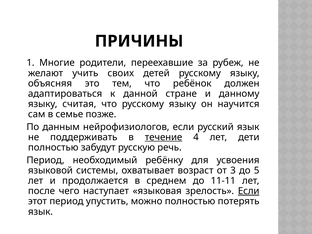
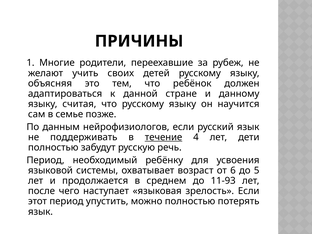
3: 3 -> 6
11-11: 11-11 -> 11-93
Если at (249, 191) underline: present -> none
